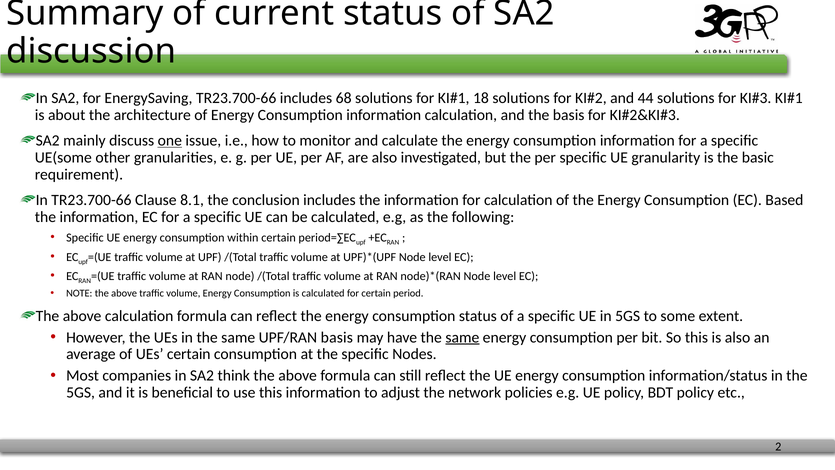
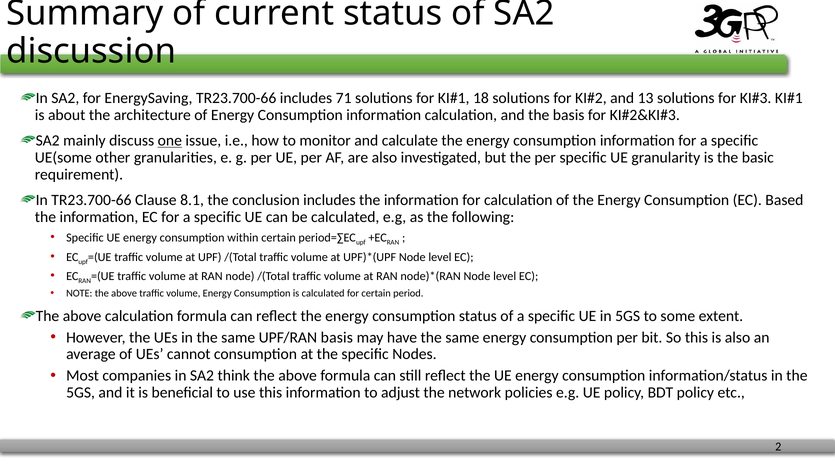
68: 68 -> 71
44: 44 -> 13
same at (462, 337) underline: present -> none
UEs certain: certain -> cannot
